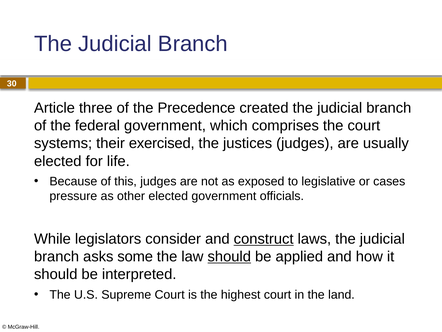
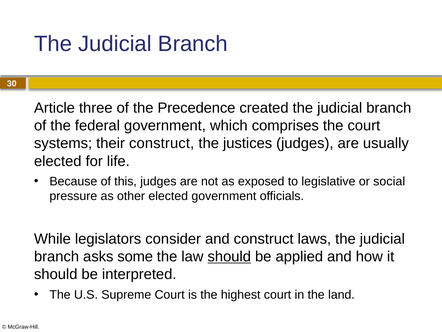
their exercised: exercised -> construct
cases: cases -> social
construct at (264, 239) underline: present -> none
